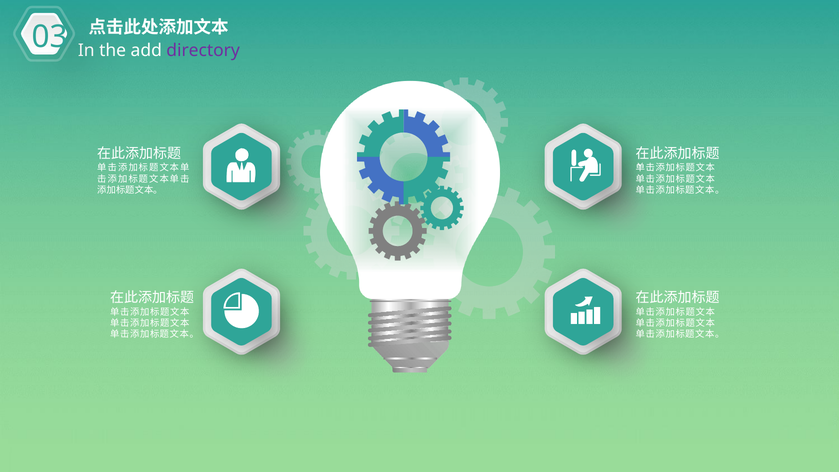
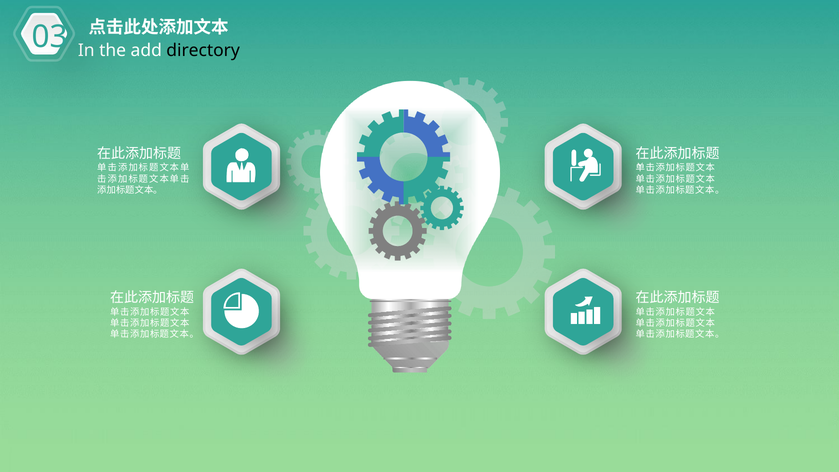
directory colour: purple -> black
